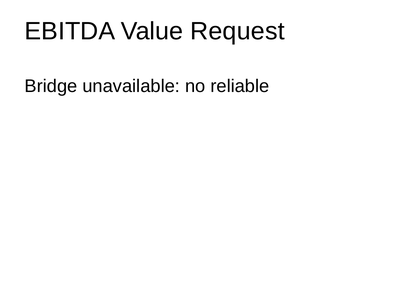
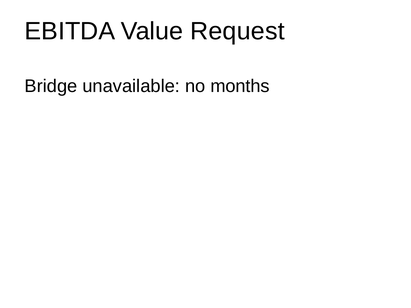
reliable: reliable -> months
